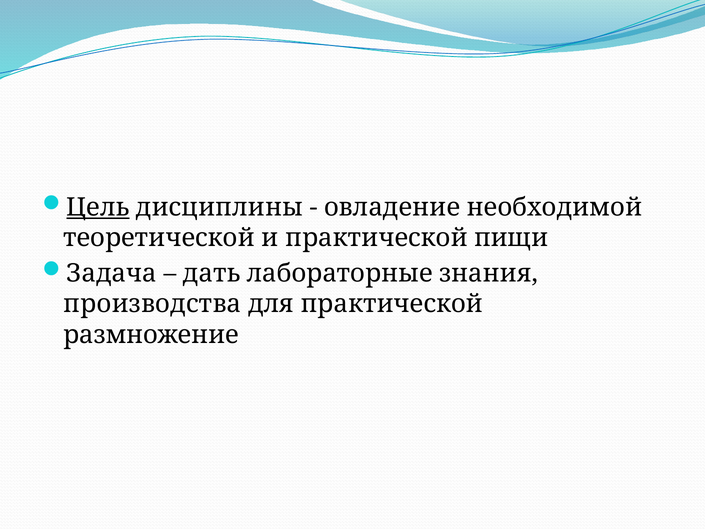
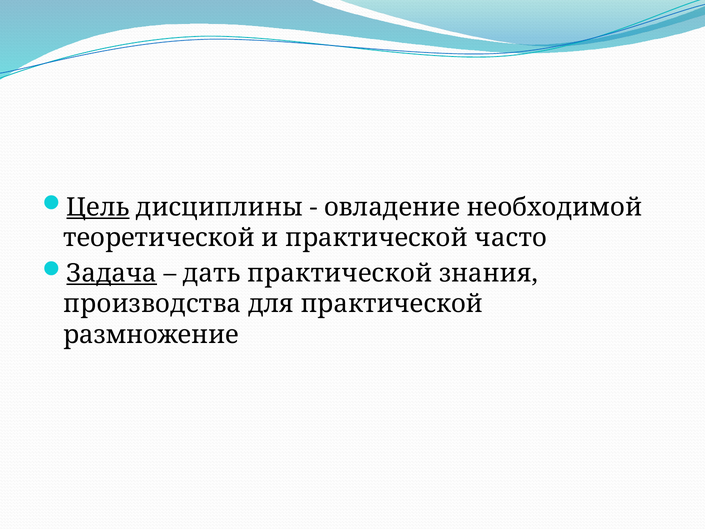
пищи: пищи -> часто
Задача underline: none -> present
дать лабораторные: лабораторные -> практической
